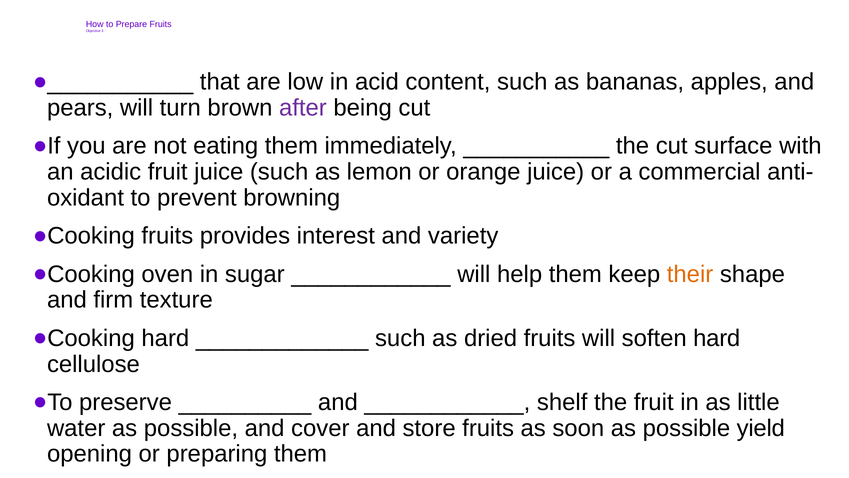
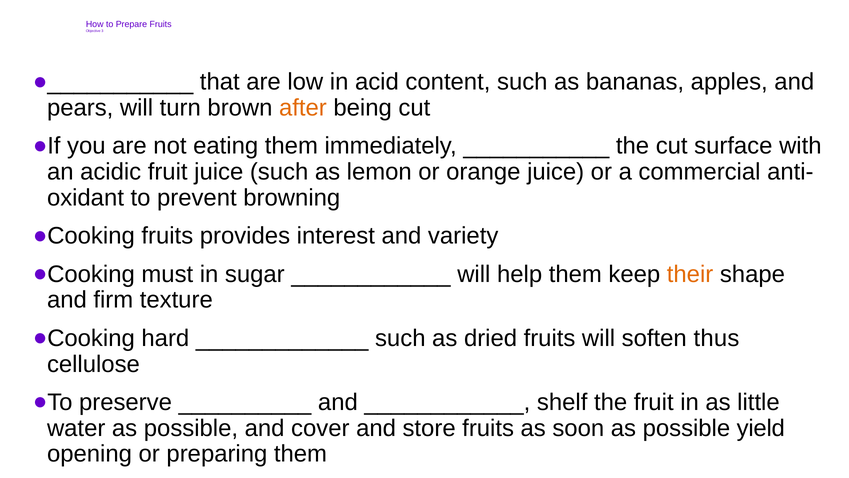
after colour: purple -> orange
oven: oven -> must
soften hard: hard -> thus
